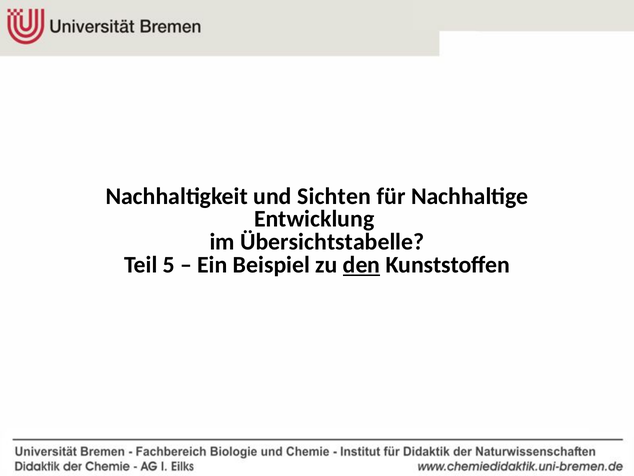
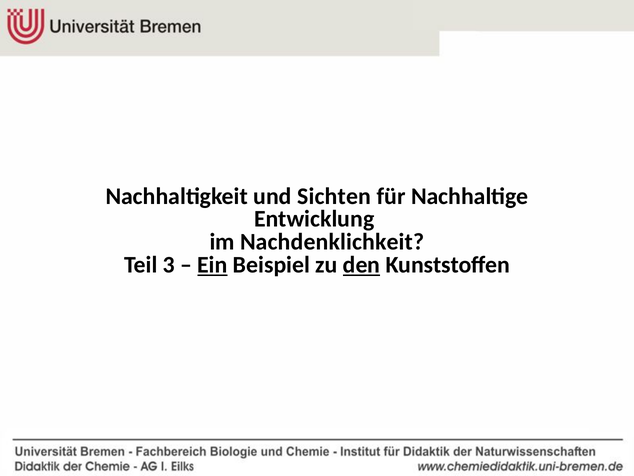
Übersichtstabelle: Übersichtstabelle -> Nachdenklichkeit
5: 5 -> 3
Ein underline: none -> present
